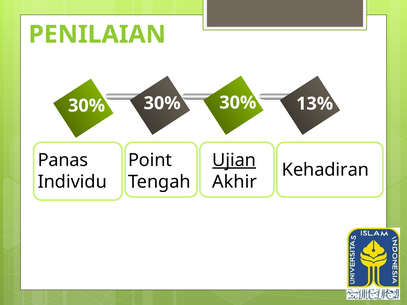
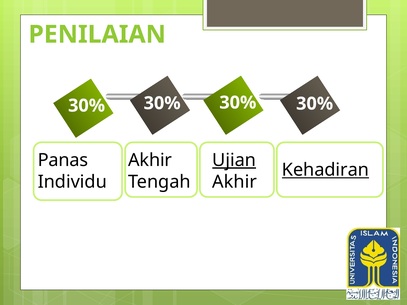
13% at (315, 104): 13% -> 30%
Point at (150, 160): Point -> Akhir
Kehadiran underline: none -> present
